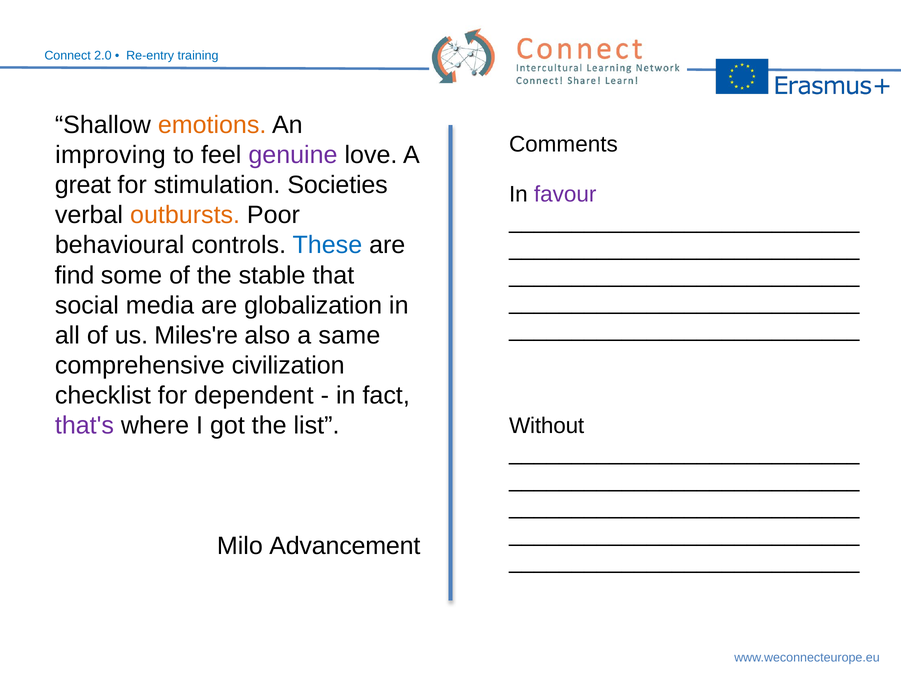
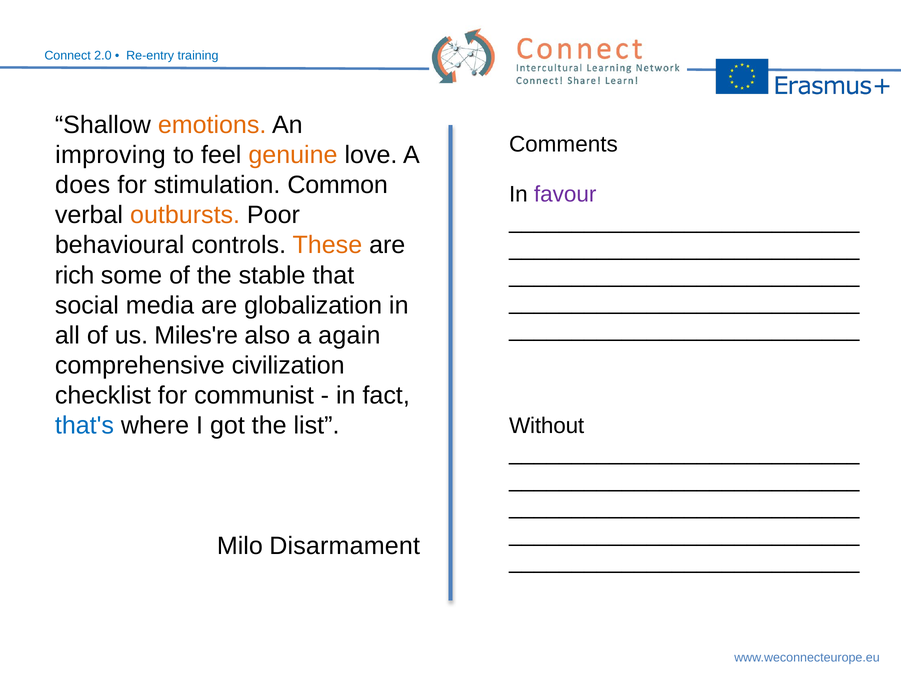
genuine colour: purple -> orange
great: great -> does
Societies: Societies -> Common
These colour: blue -> orange
find: find -> rich
same: same -> again
dependent: dependent -> communist
that's colour: purple -> blue
Advancement: Advancement -> Disarmament
